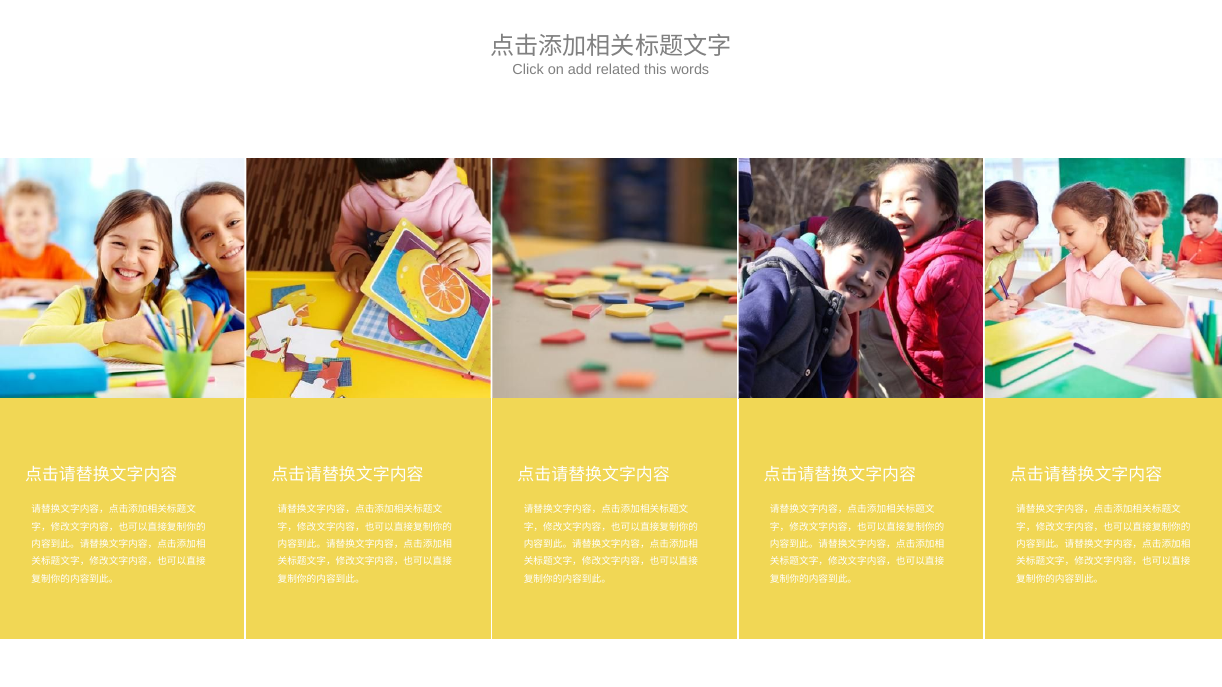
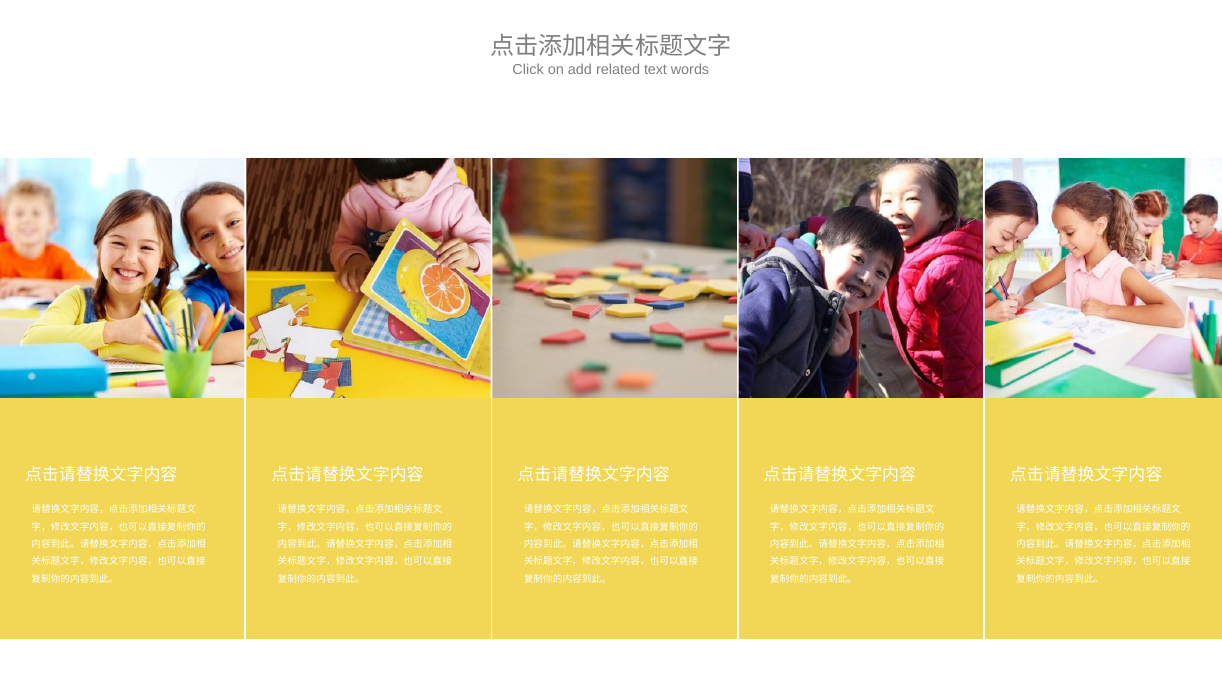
this: this -> text
